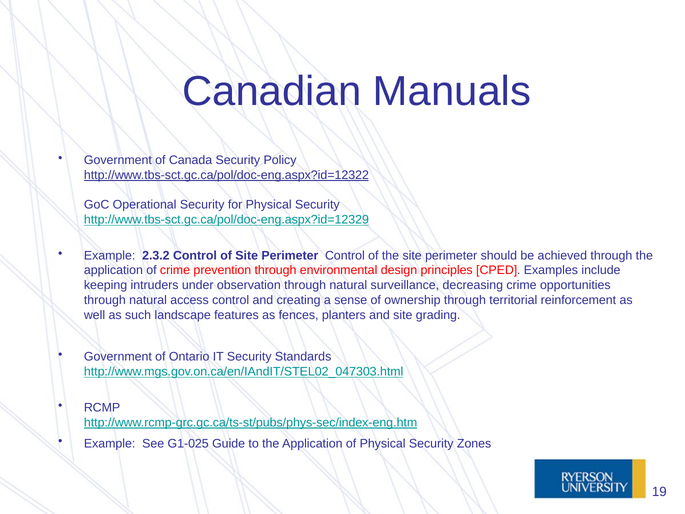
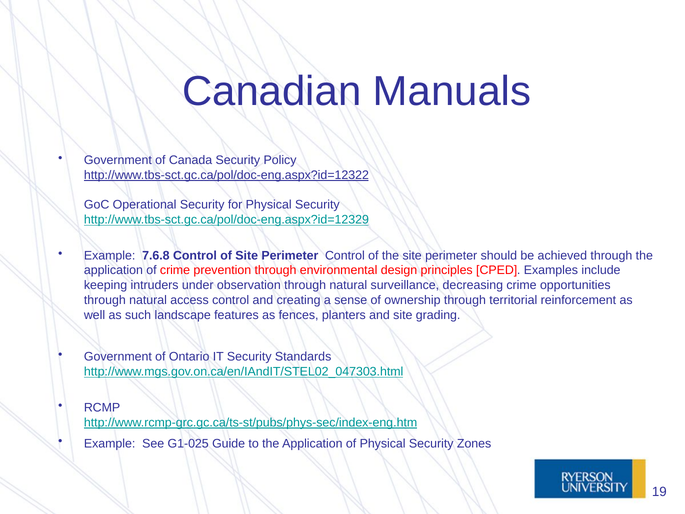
2.3.2: 2.3.2 -> 7.6.8
